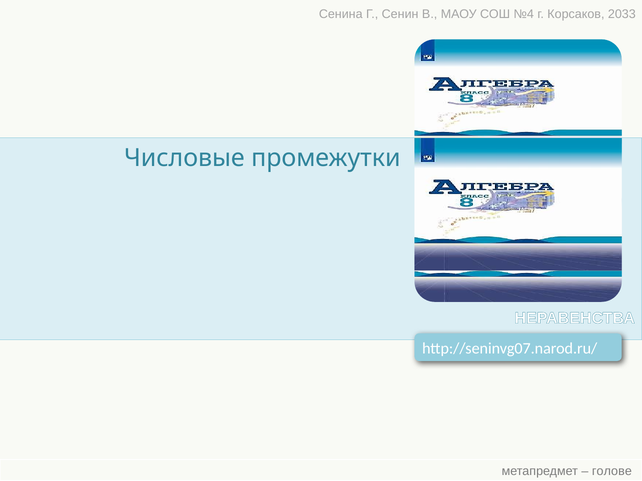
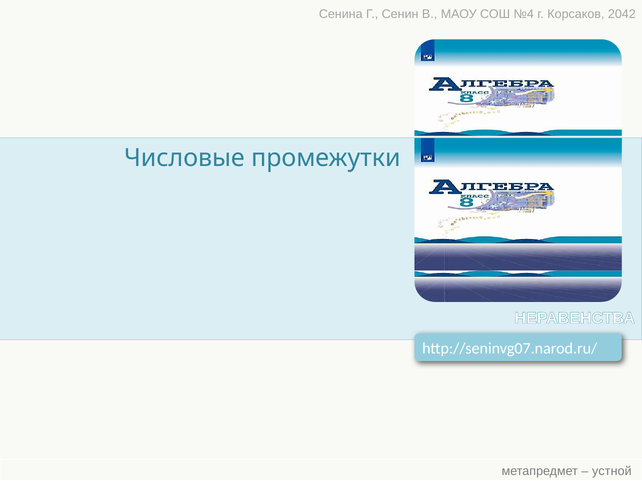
2033: 2033 -> 2042
голове: голове -> устной
